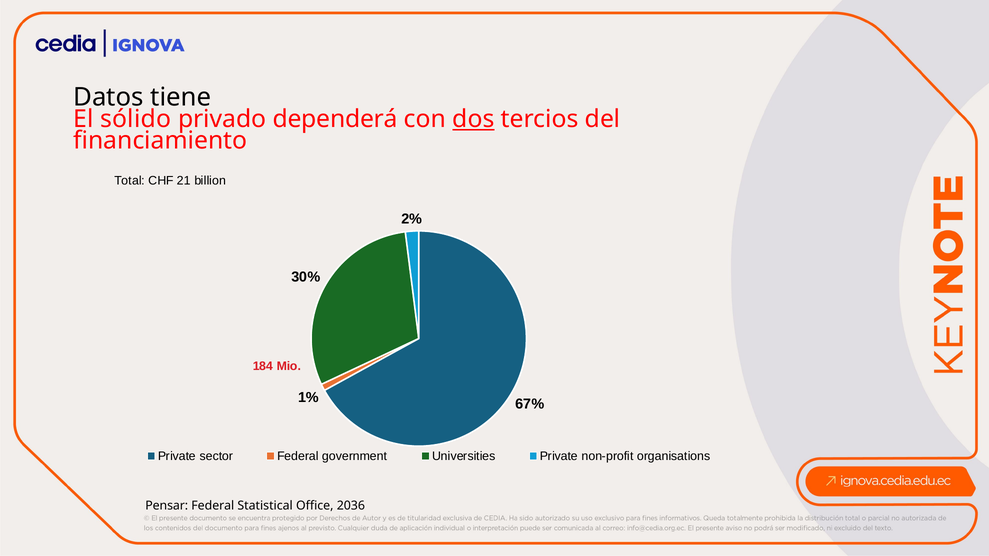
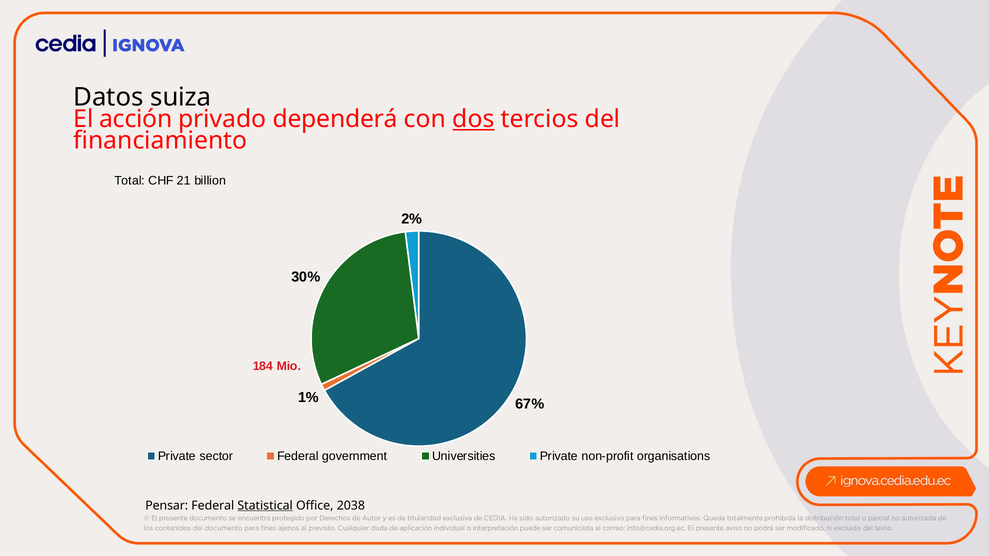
tiene: tiene -> suiza
sólido: sólido -> acción
Statistical underline: none -> present
2036: 2036 -> 2038
